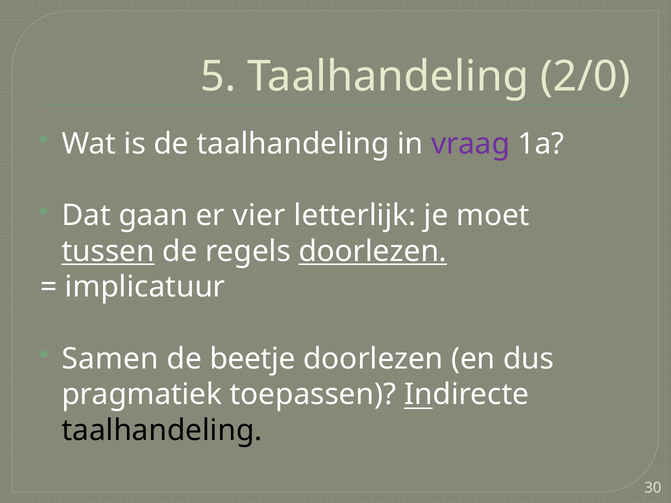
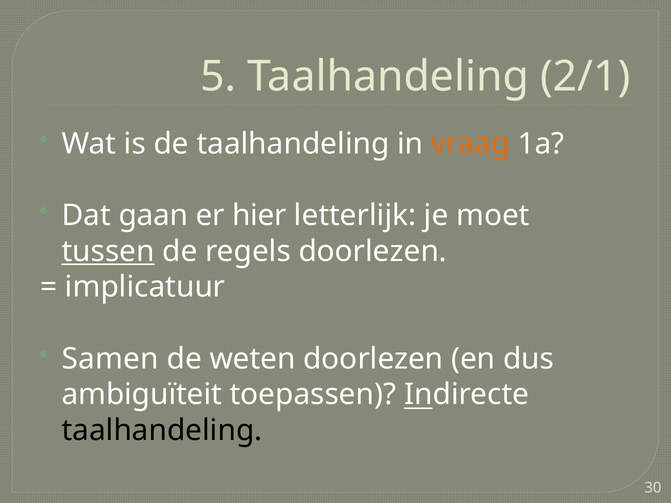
2/0: 2/0 -> 2/1
vraag colour: purple -> orange
vier: vier -> hier
doorlezen at (373, 251) underline: present -> none
beetje: beetje -> weten
pragmatiek: pragmatiek -> ambiguïteit
